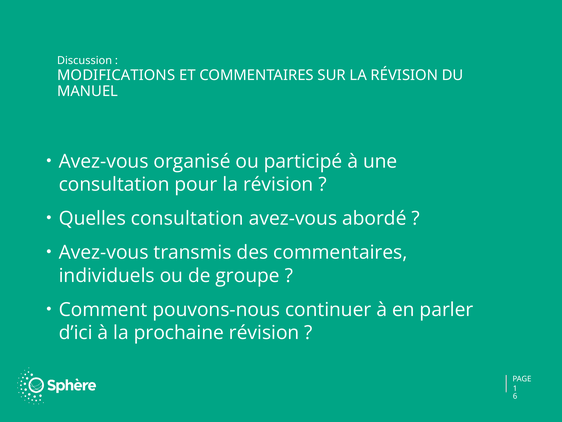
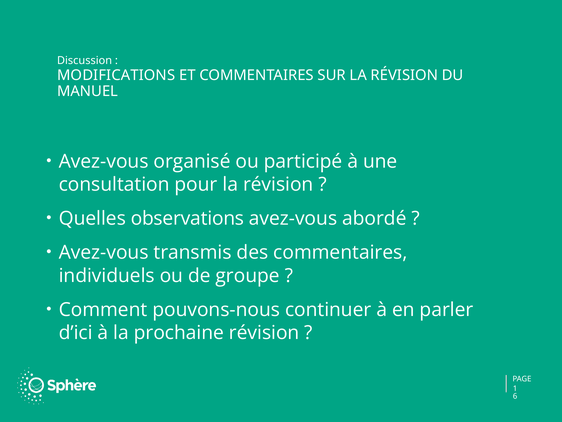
Quelles consultation: consultation -> observations
